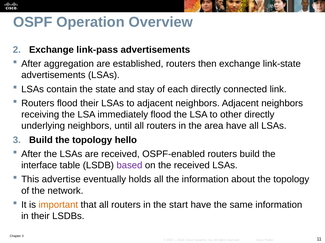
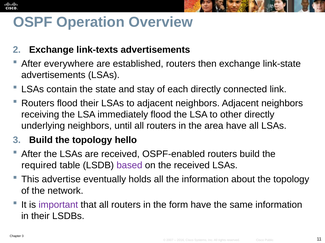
link-pass: link-pass -> link-texts
aggregation: aggregation -> everywhere
interface: interface -> required
important colour: orange -> purple
start: start -> form
